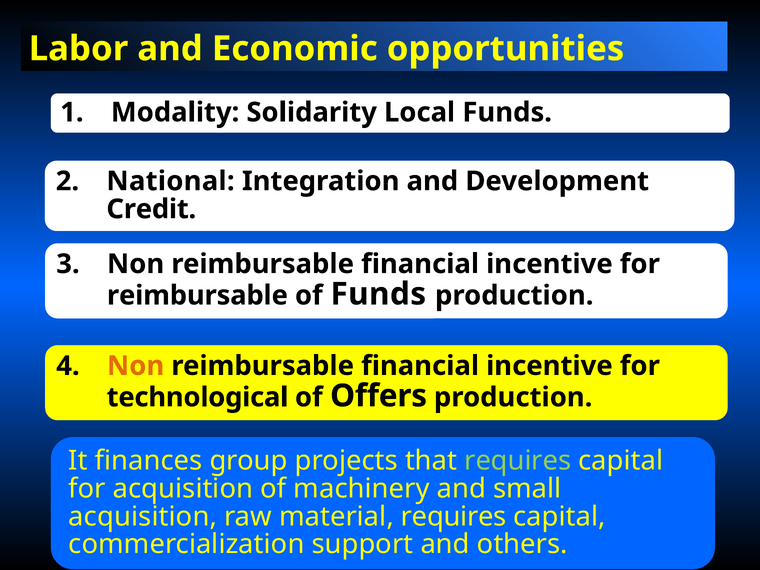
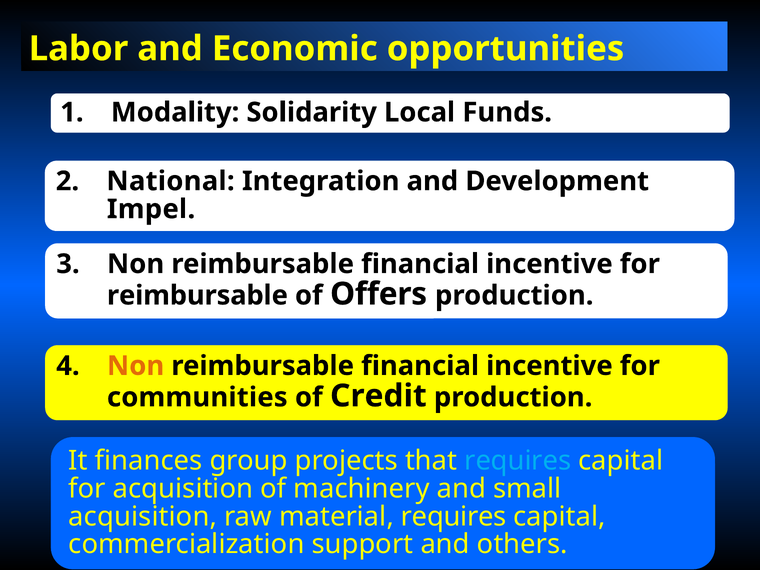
Credit: Credit -> Impel
of Funds: Funds -> Offers
technological: technological -> communities
Offers: Offers -> Credit
requires at (518, 460) colour: light green -> light blue
